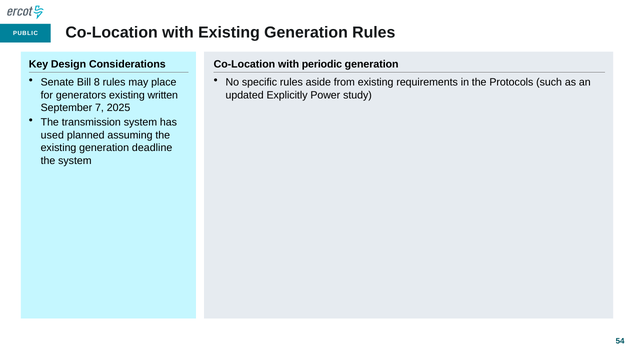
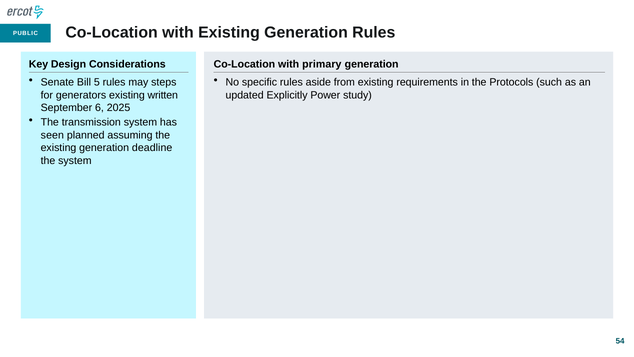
periodic: periodic -> primary
8: 8 -> 5
place: place -> steps
7: 7 -> 6
used: used -> seen
